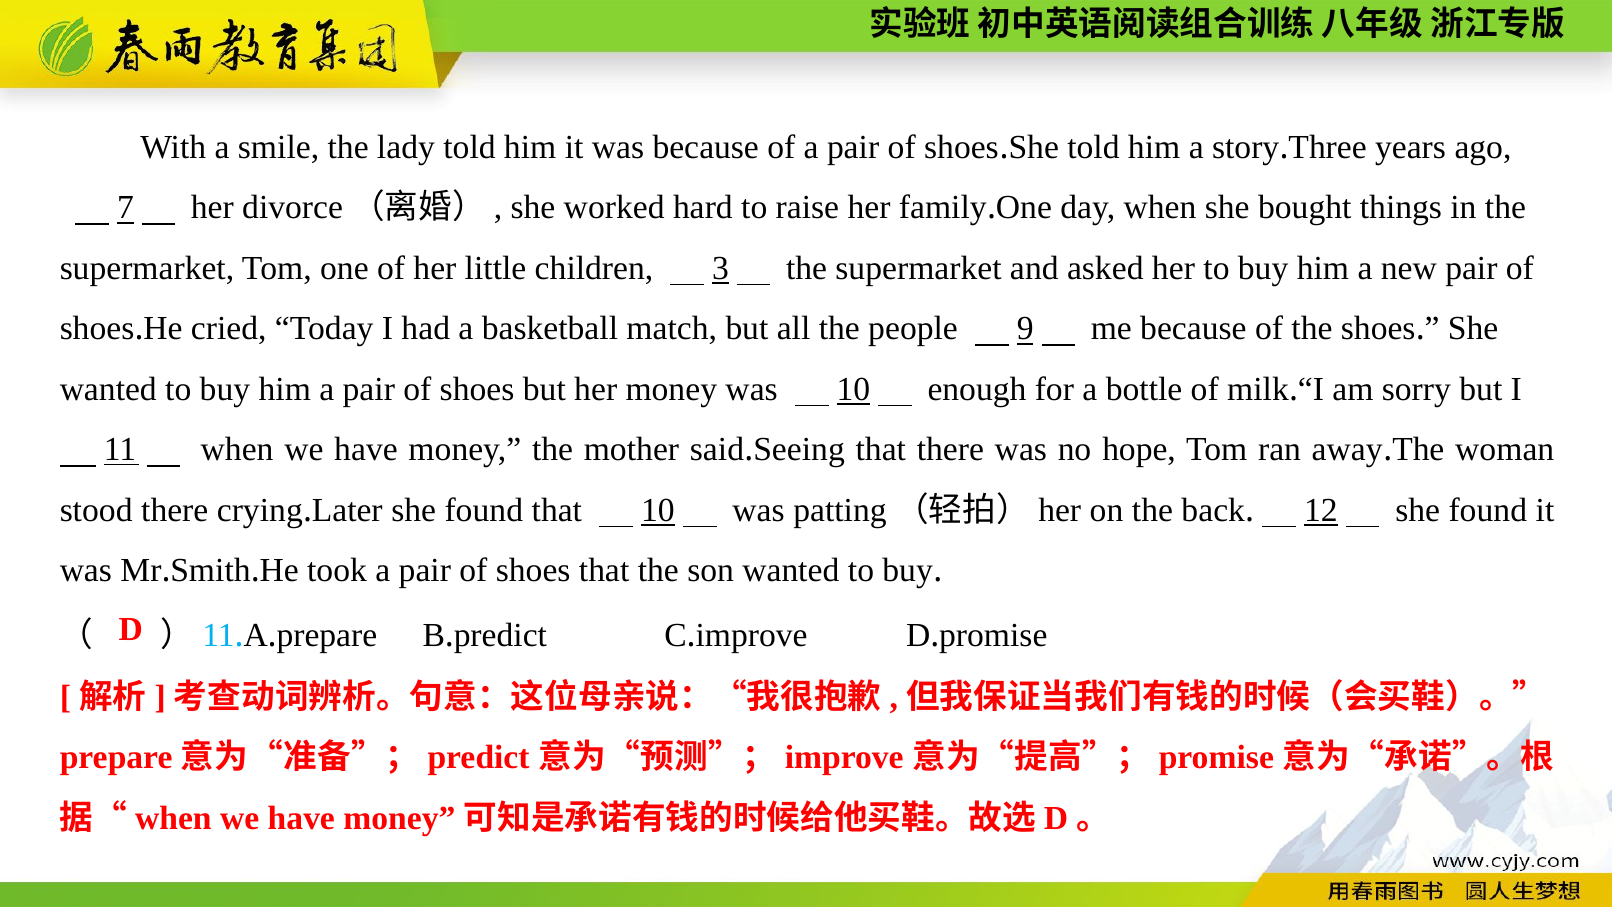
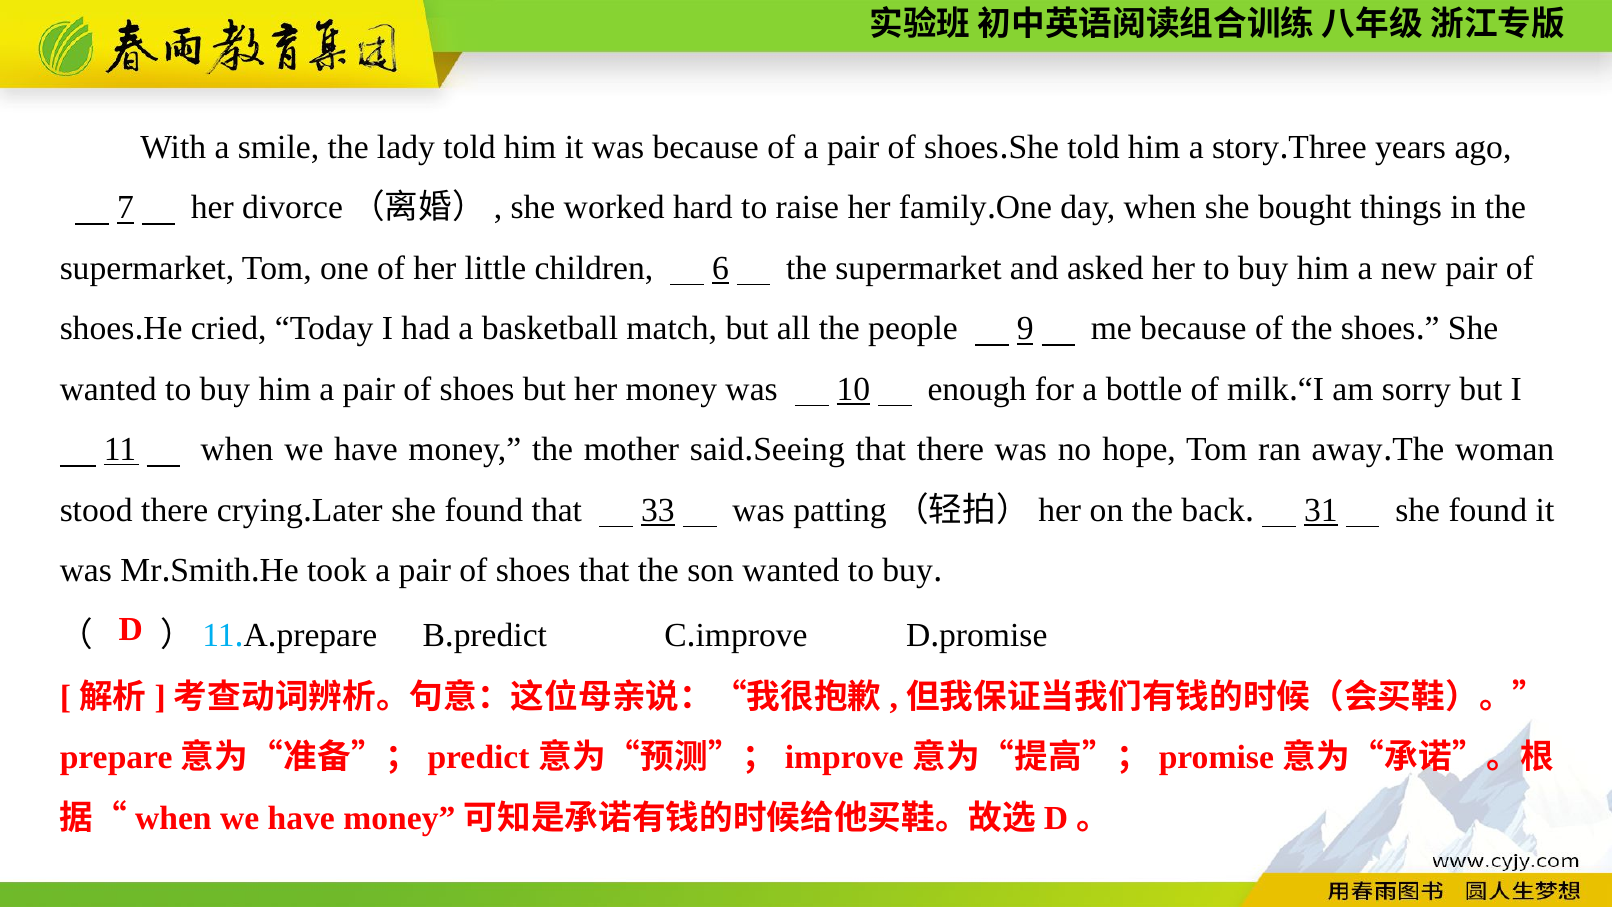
3: 3 -> 6
that 10: 10 -> 33
12: 12 -> 31
